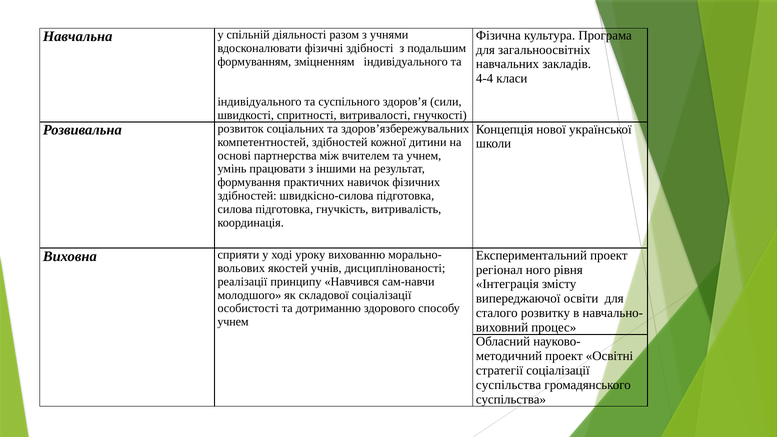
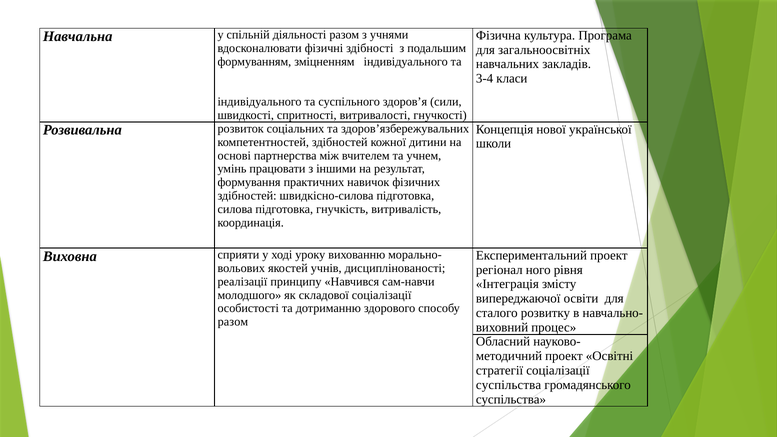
4-4: 4-4 -> 3-4
учнем at (233, 322): учнем -> разом
